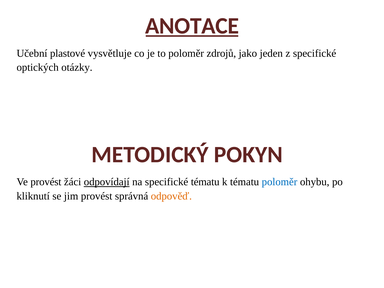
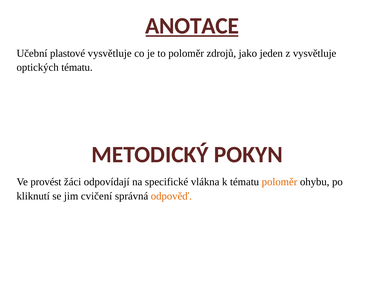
z specifické: specifické -> vysvětluje
optických otázky: otázky -> tématu
odpovídají underline: present -> none
specifické tématu: tématu -> vlákna
poloměr at (280, 182) colour: blue -> orange
jim provést: provést -> cvičení
